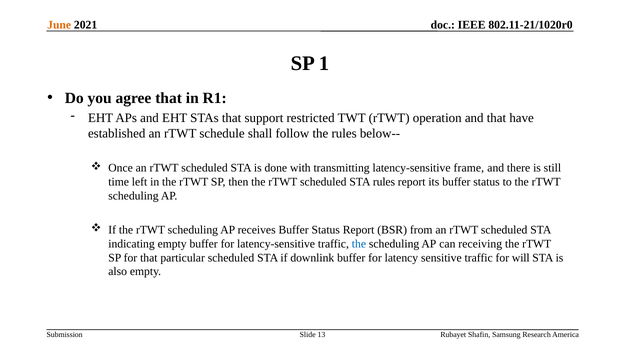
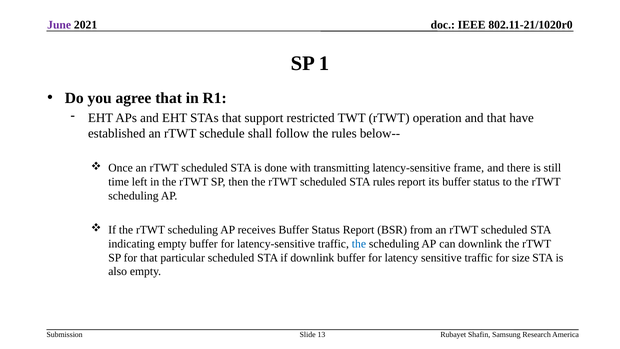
June colour: orange -> purple
can receiving: receiving -> downlink
will: will -> size
